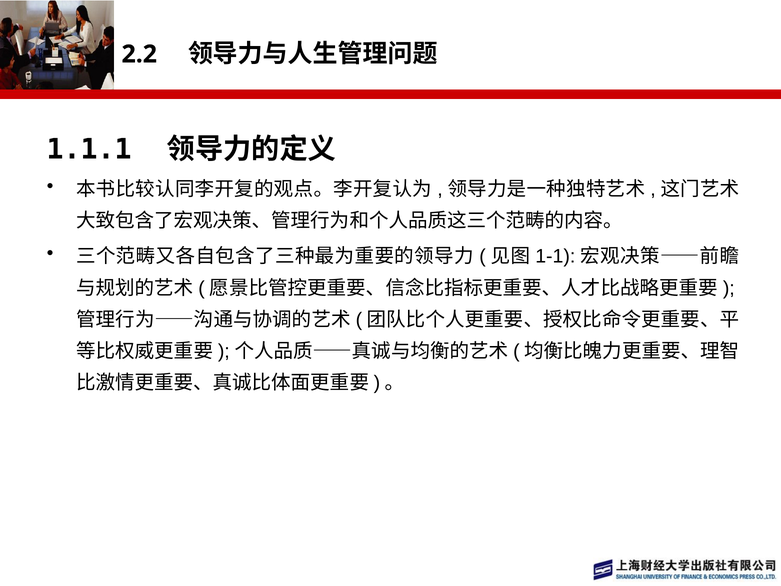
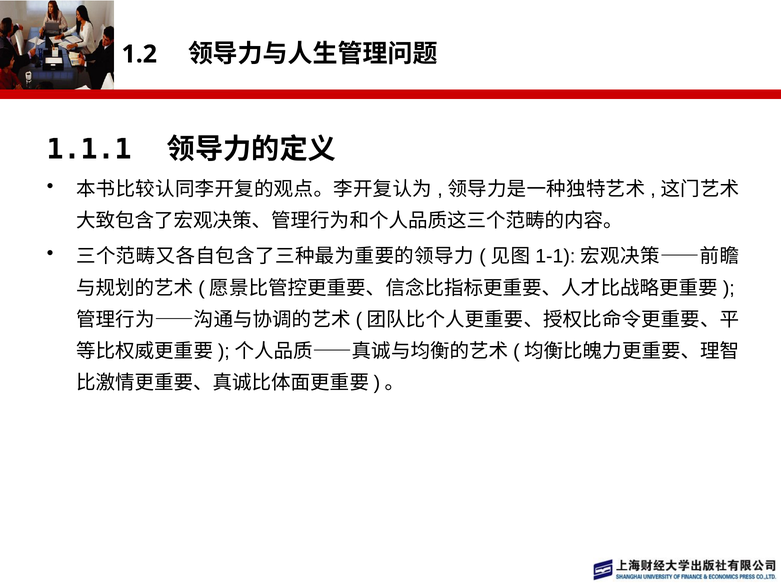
2.2: 2.2 -> 1.2
